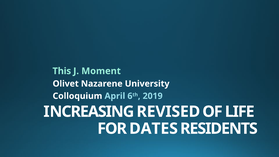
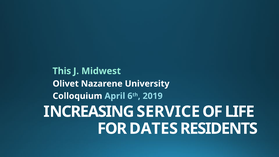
Moment: Moment -> Midwest
REVISED: REVISED -> SERVICE
